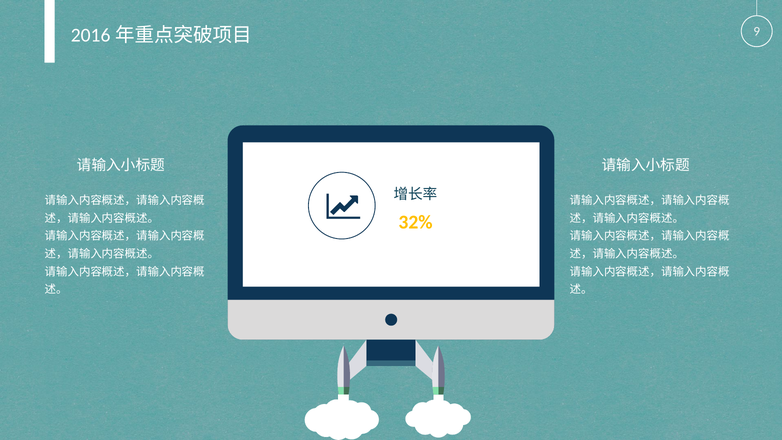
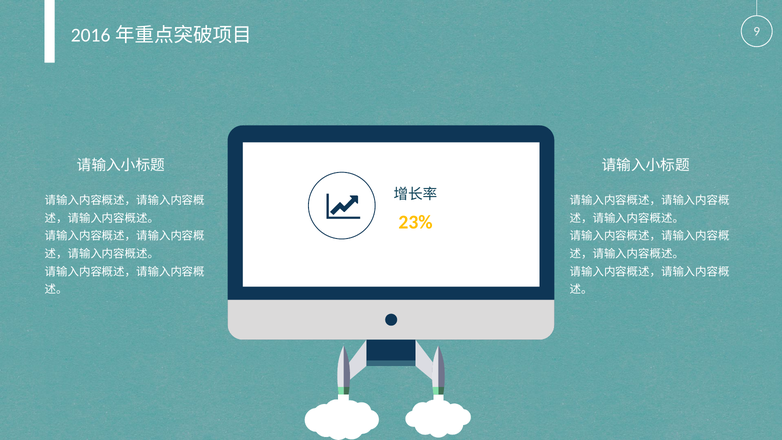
32%: 32% -> 23%
